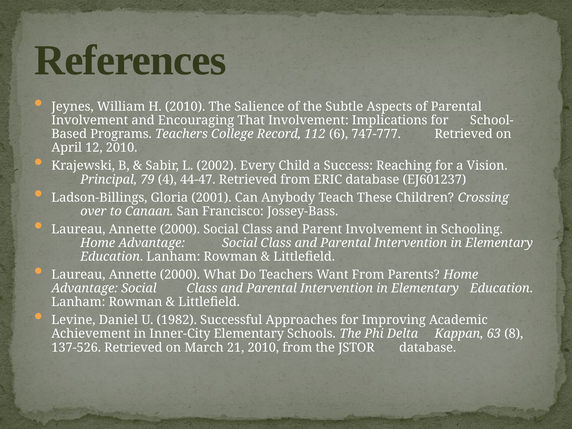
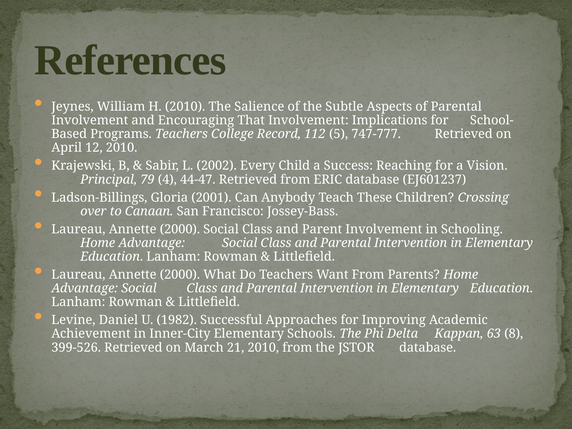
6: 6 -> 5
137-526: 137-526 -> 399-526
